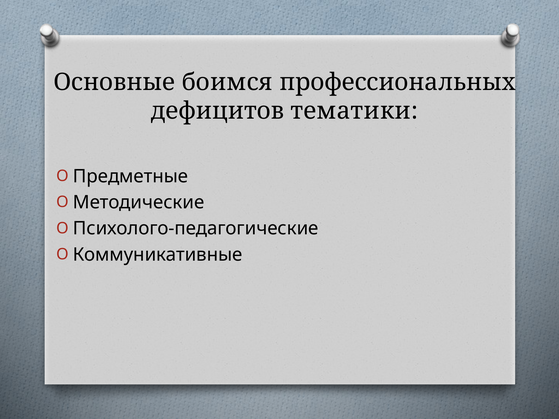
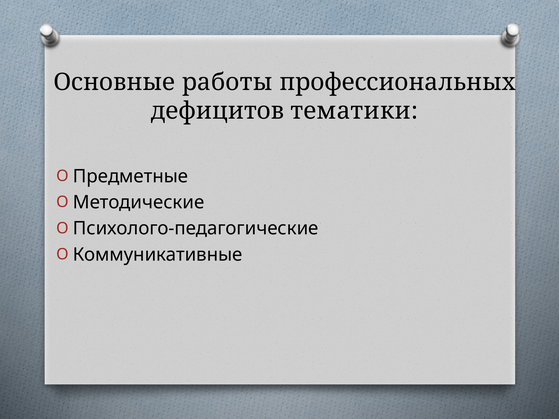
боимся: боимся -> работы
